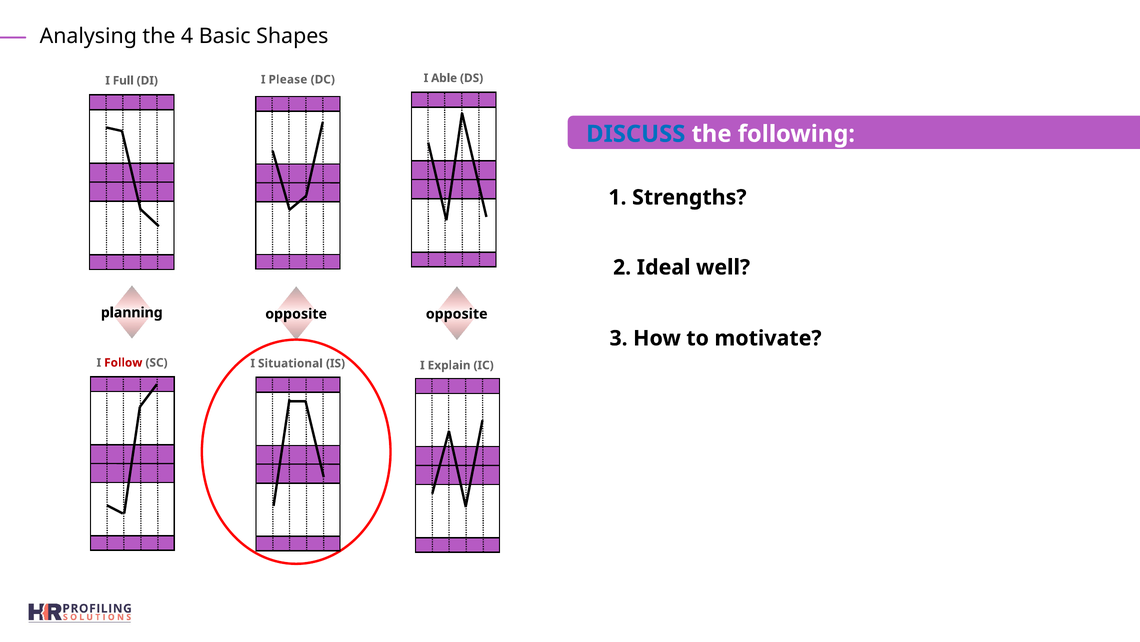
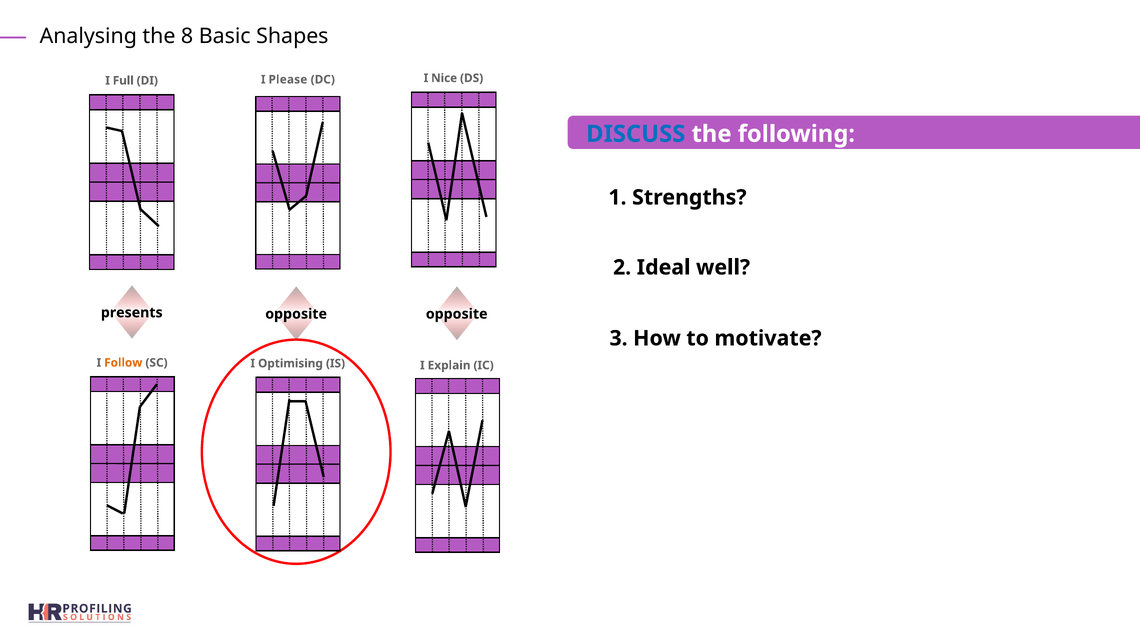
4: 4 -> 8
Able: Able -> Nice
planning: planning -> presents
Follow colour: red -> orange
Situational: Situational -> Optimising
